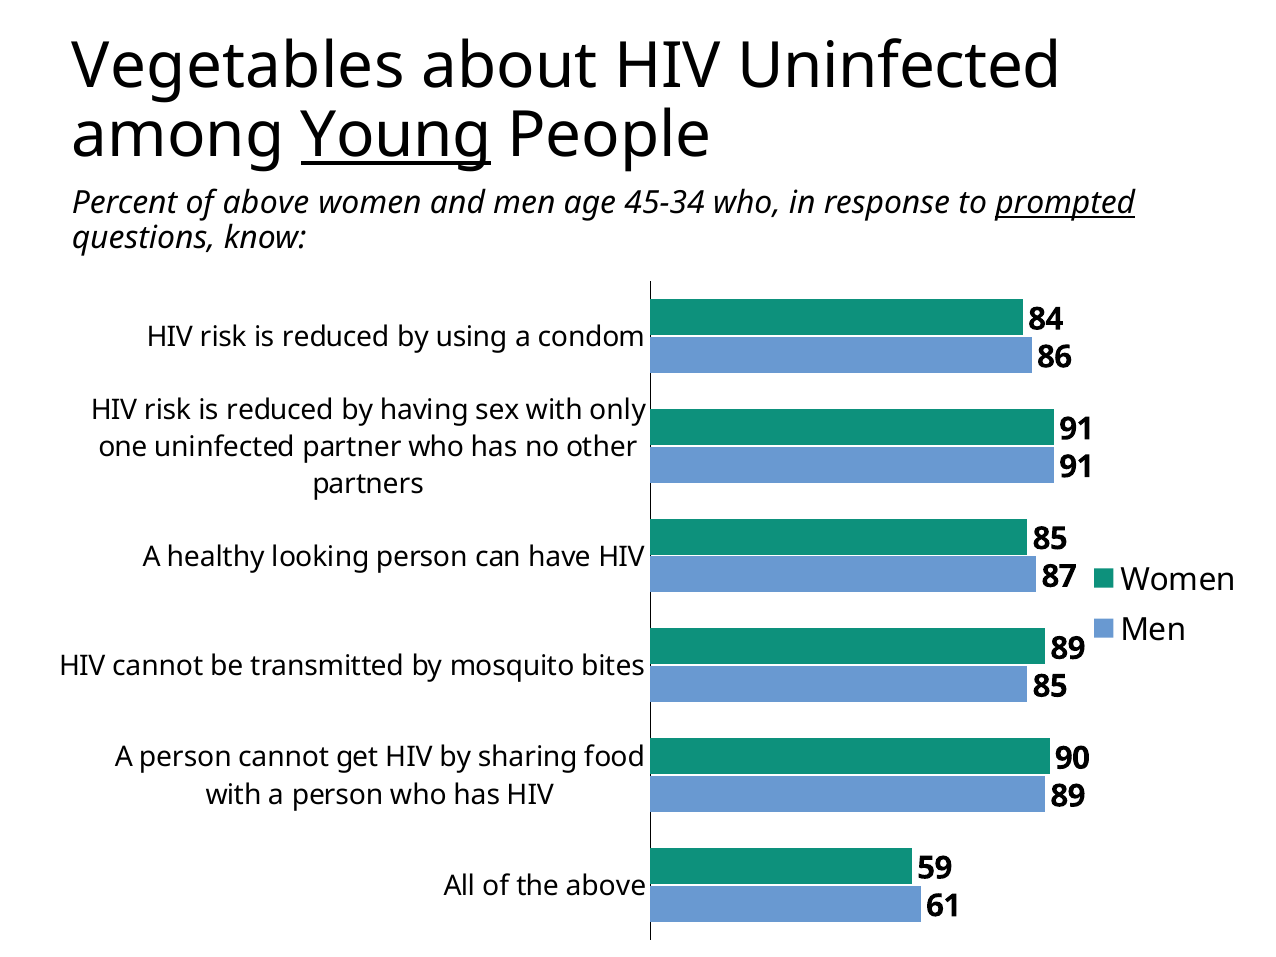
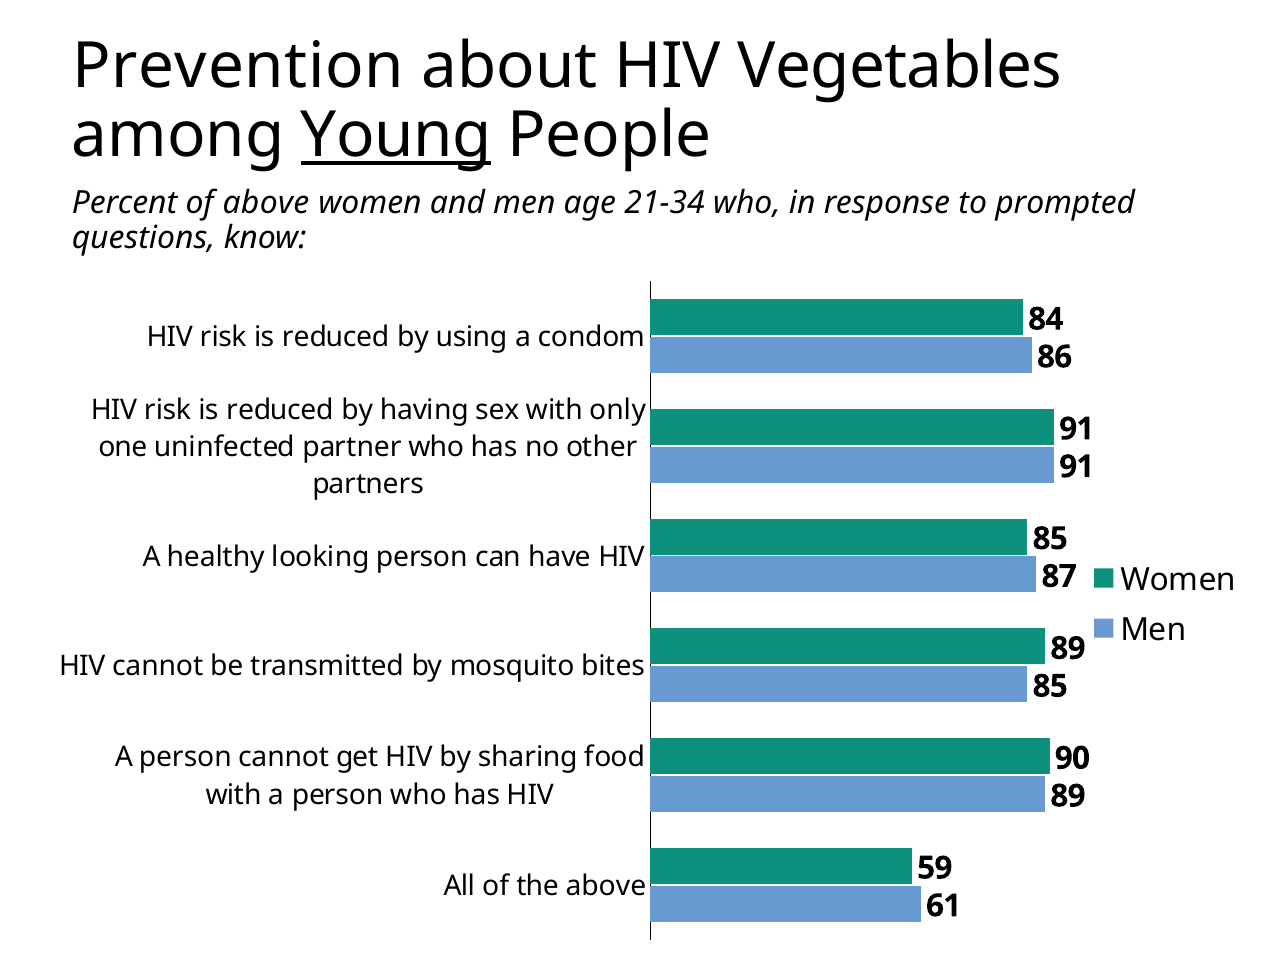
Vegetables: Vegetables -> Prevention
HIV Uninfected: Uninfected -> Vegetables
45-34: 45-34 -> 21-34
prompted underline: present -> none
